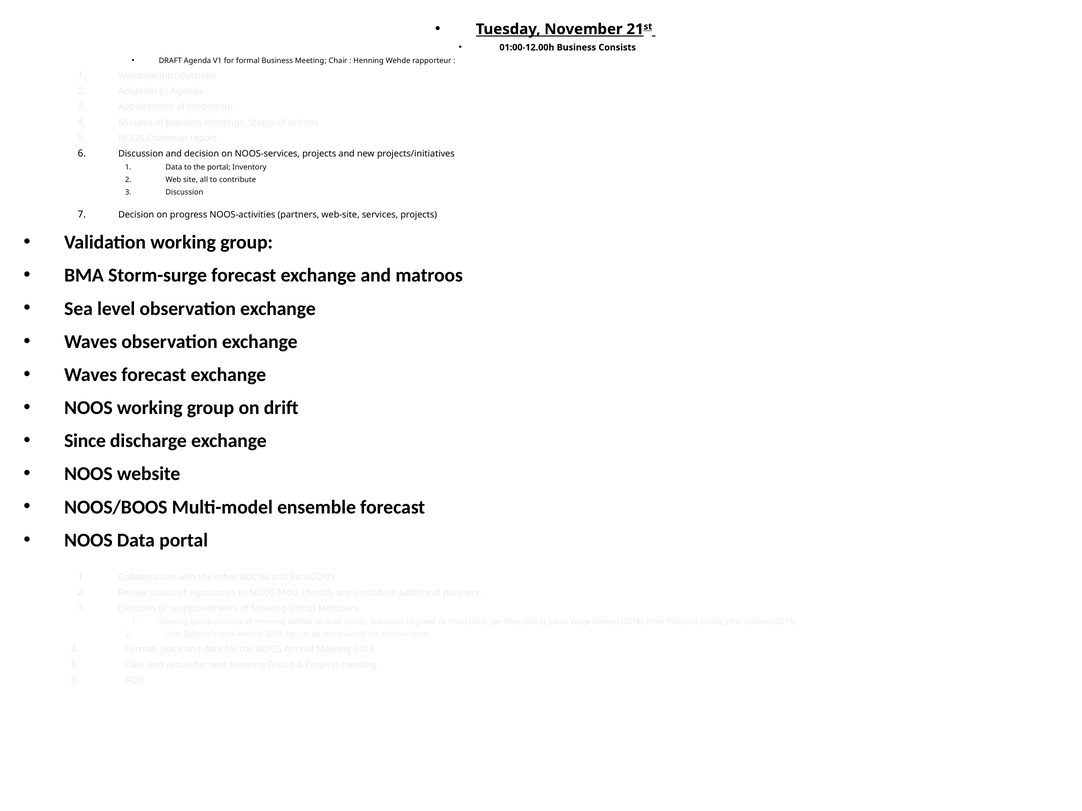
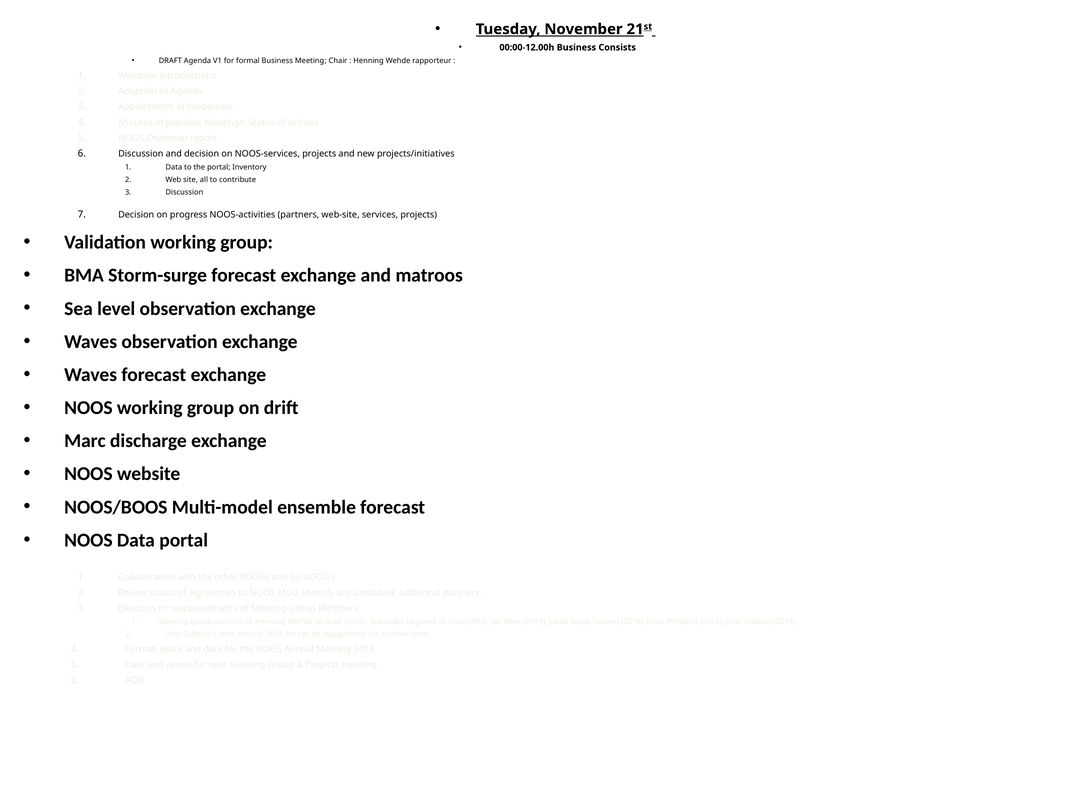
01:00-12.00h: 01:00-12.00h -> 00:00-12.00h
Since at (85, 441): Since -> Marc
